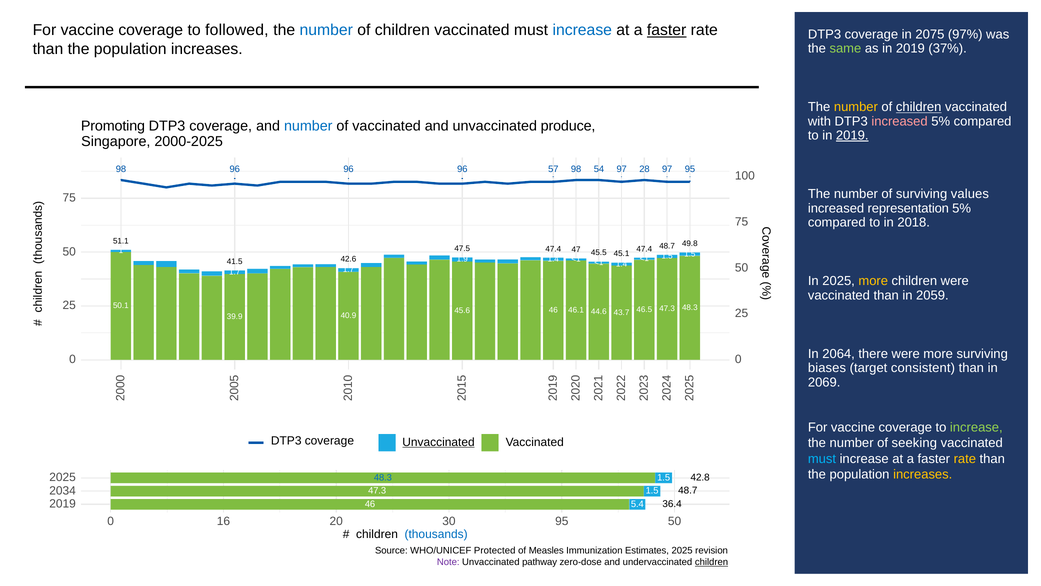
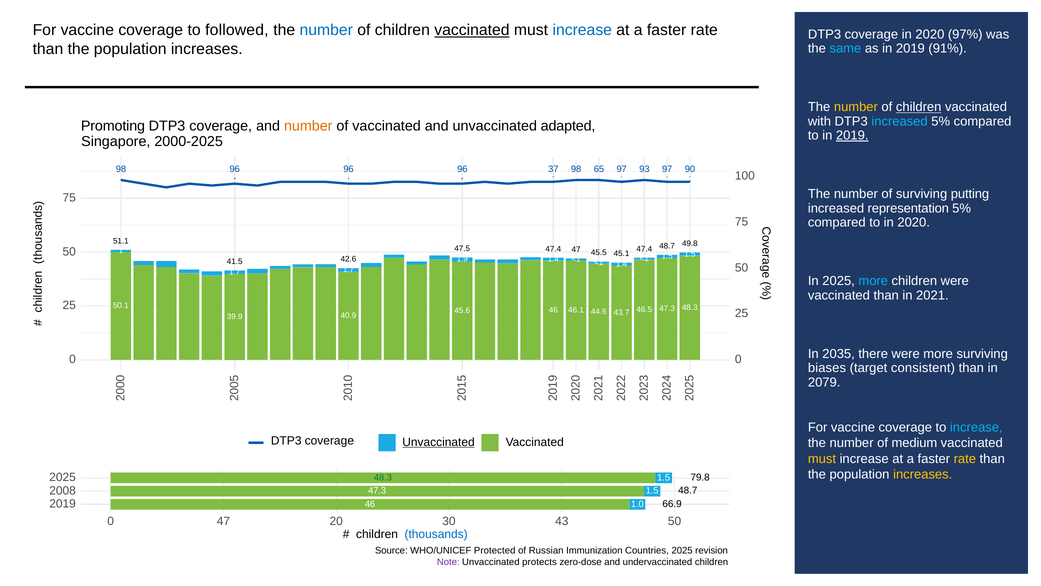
vaccinated at (472, 30) underline: none -> present
faster at (667, 30) underline: present -> none
coverage in 2075: 2075 -> 2020
same colour: light green -> light blue
37%: 37% -> 91%
increased at (900, 121) colour: pink -> light blue
number at (308, 126) colour: blue -> orange
produce: produce -> adapted
57: 57 -> 37
54: 54 -> 65
28: 28 -> 93
97 95: 95 -> 90
values: values -> putting
to in 2018: 2018 -> 2020
more at (873, 281) colour: yellow -> light blue
2059: 2059 -> 2021
2064: 2064 -> 2035
2069: 2069 -> 2079
increase at (976, 427) colour: light green -> light blue
seeking: seeking -> medium
must at (822, 458) colour: light blue -> yellow
42.8: 42.8 -> 79.8
48.3 at (383, 477) colour: blue -> green
2034: 2034 -> 2008
36.4: 36.4 -> 66.9
5.4: 5.4 -> 1.0
0 16: 16 -> 47
30 95: 95 -> 43
Measles: Measles -> Russian
Estimates: Estimates -> Countries
pathway: pathway -> protects
children at (712, 562) underline: present -> none
